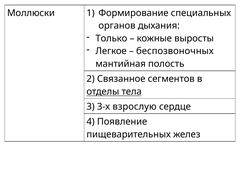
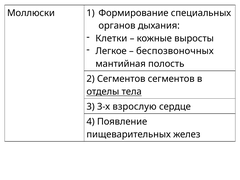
Только: Только -> Клетки
2 Связанное: Связанное -> Сегментов
